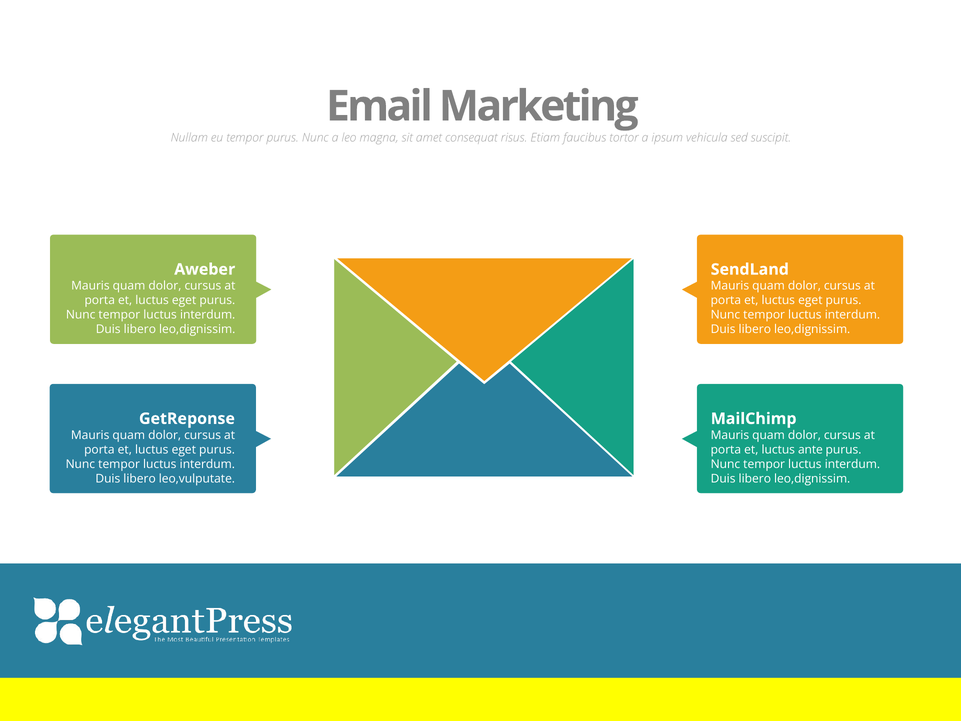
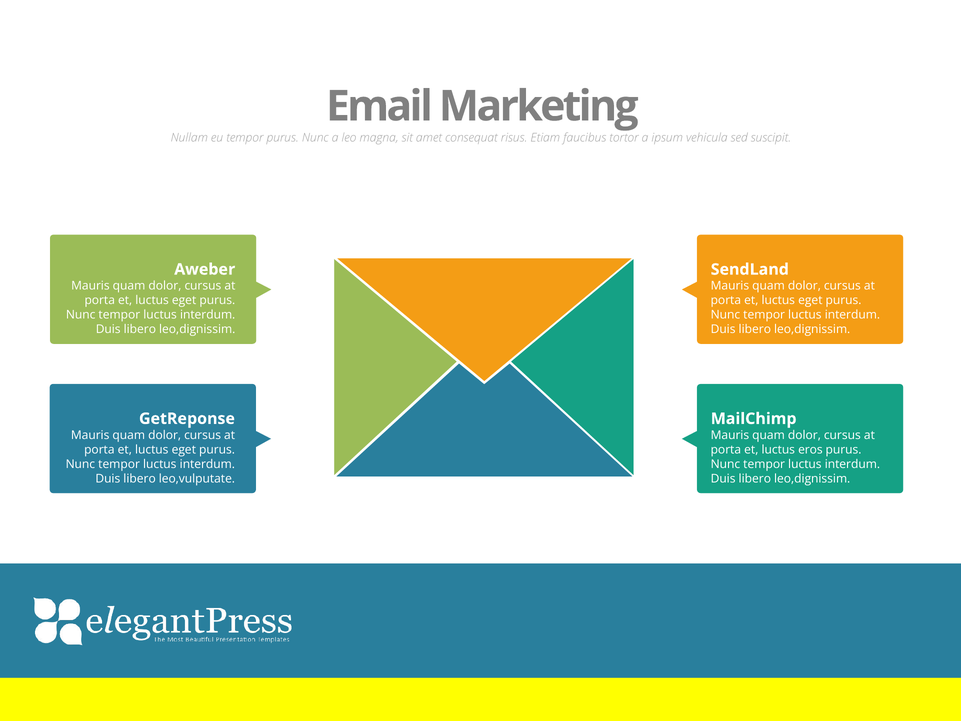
ante: ante -> eros
